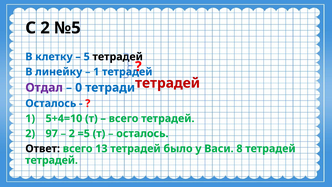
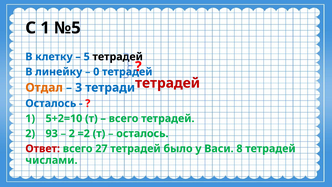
С 2: 2 -> 1
1 at (96, 72): 1 -> 0
Отдал colour: purple -> orange
0: 0 -> 3
5+4=10: 5+4=10 -> 5+2=10
97: 97 -> 93
=5: =5 -> =2
Ответ colour: black -> red
13: 13 -> 27
тетрадей at (52, 160): тетрадей -> числами
